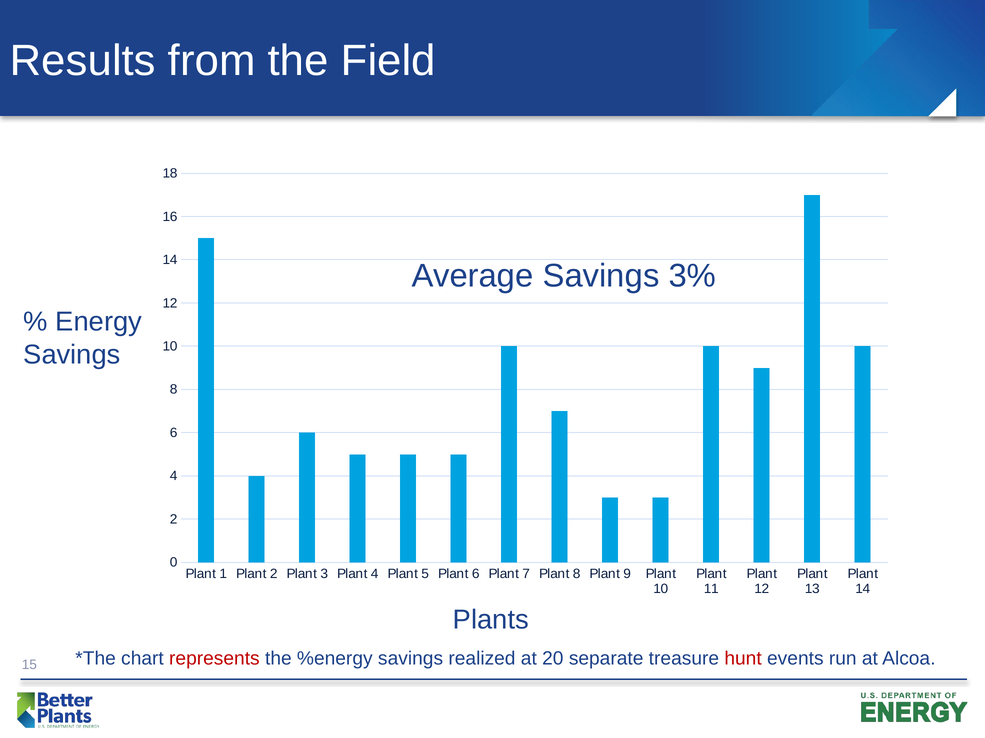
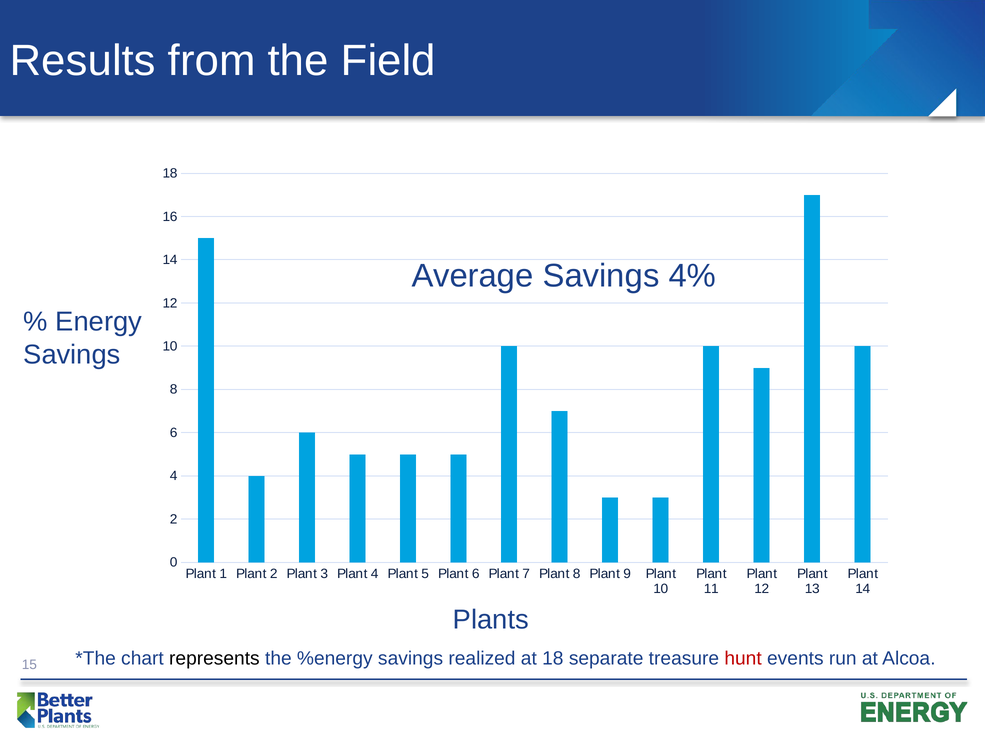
3%: 3% -> 4%
represents colour: red -> black
at 20: 20 -> 18
